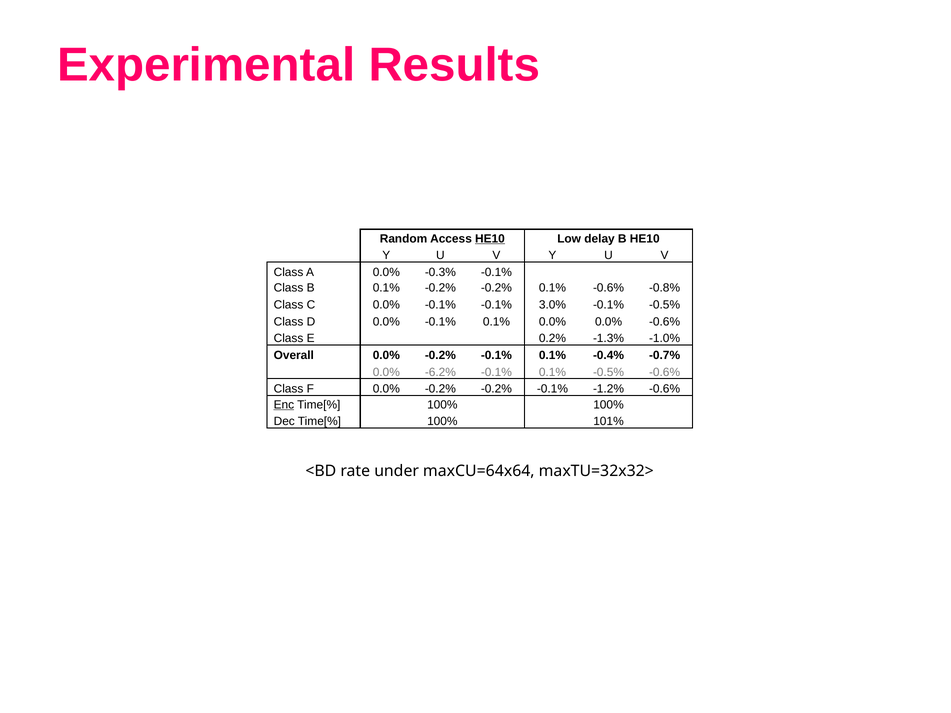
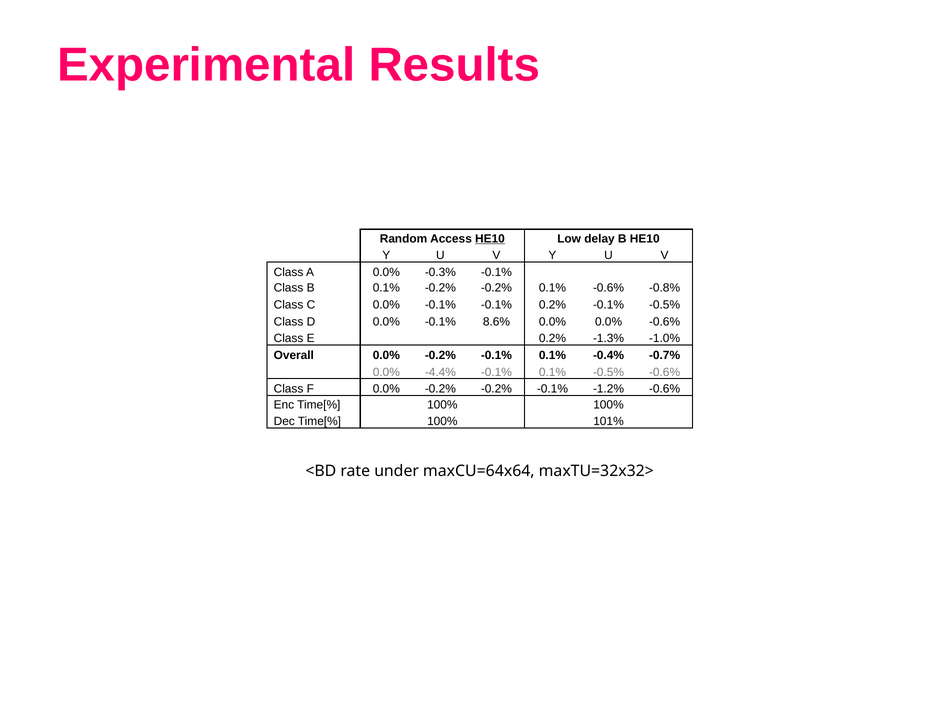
-0.1% 3.0%: 3.0% -> 0.2%
0.0% -0.1% 0.1%: 0.1% -> 8.6%
-6.2%: -6.2% -> -4.4%
Enc underline: present -> none
